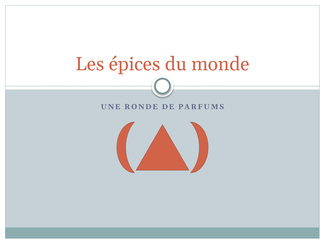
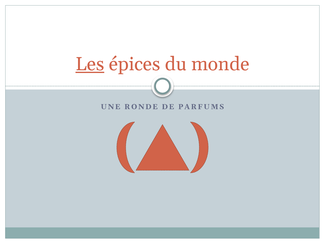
Les underline: none -> present
